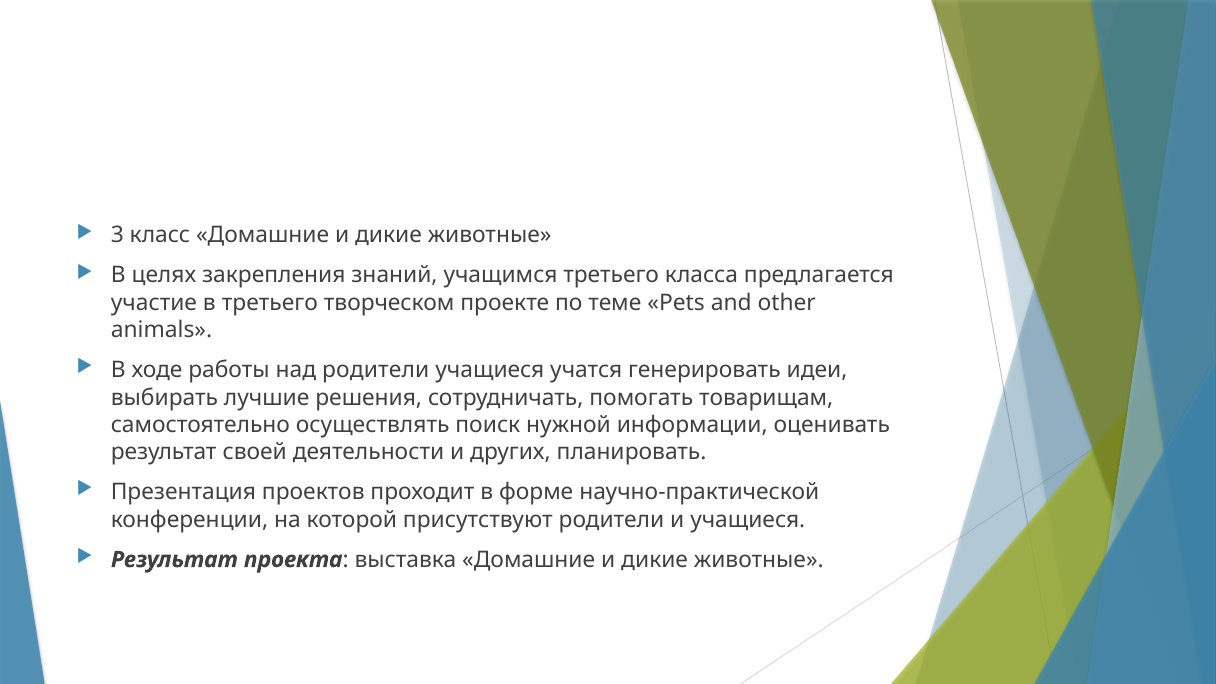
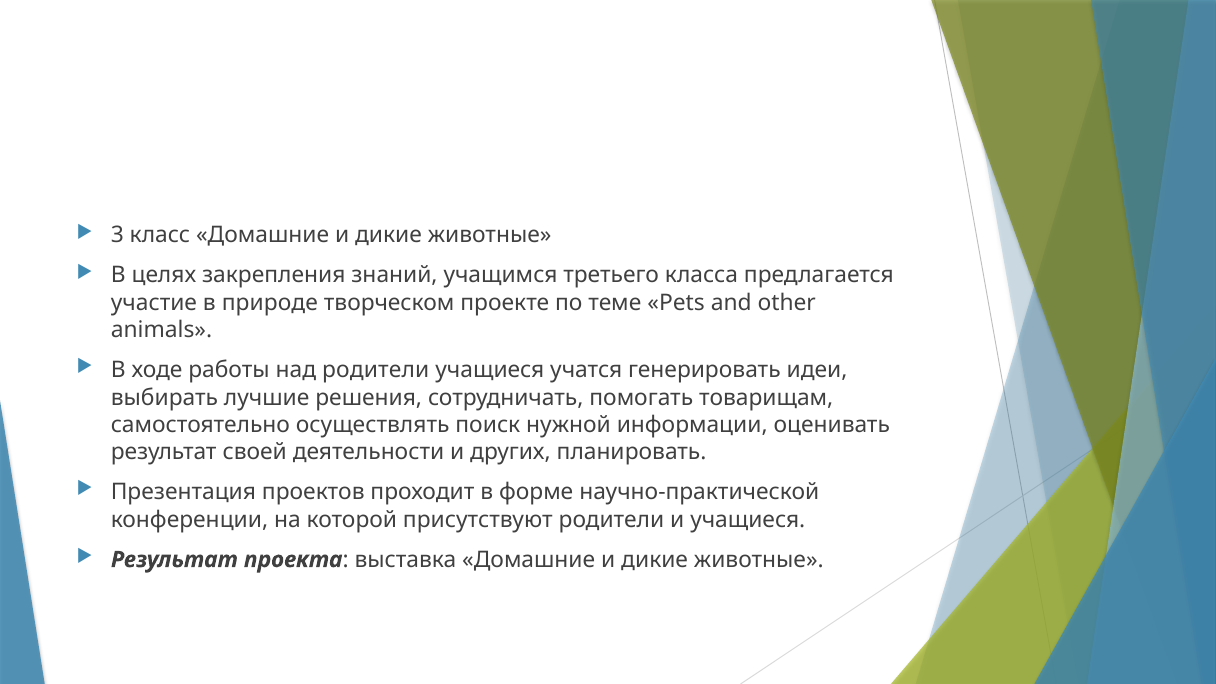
в третьего: третьего -> природе
